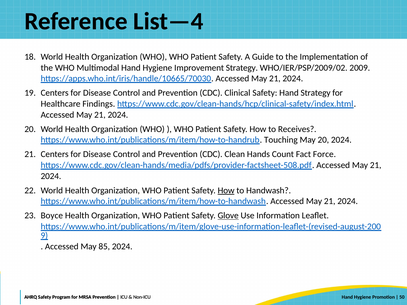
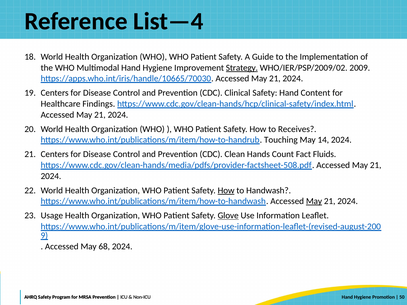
Strategy at (242, 68) underline: none -> present
Hand Strategy: Strategy -> Content
May 20: 20 -> 14
Force: Force -> Fluids
May at (314, 201) underline: none -> present
Boyce: Boyce -> Usage
85: 85 -> 68
